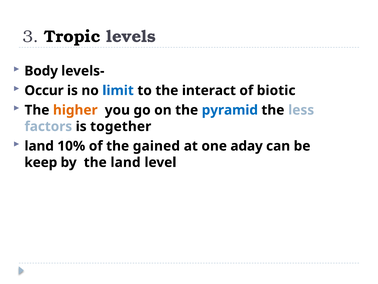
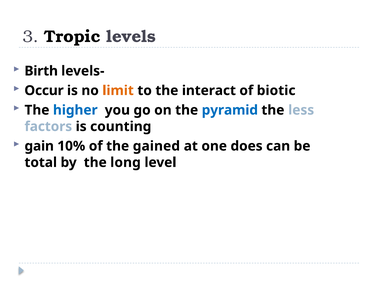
Body: Body -> Birth
limit colour: blue -> orange
higher colour: orange -> blue
together: together -> counting
land at (39, 146): land -> gain
aday: aday -> does
keep: keep -> total
the land: land -> long
